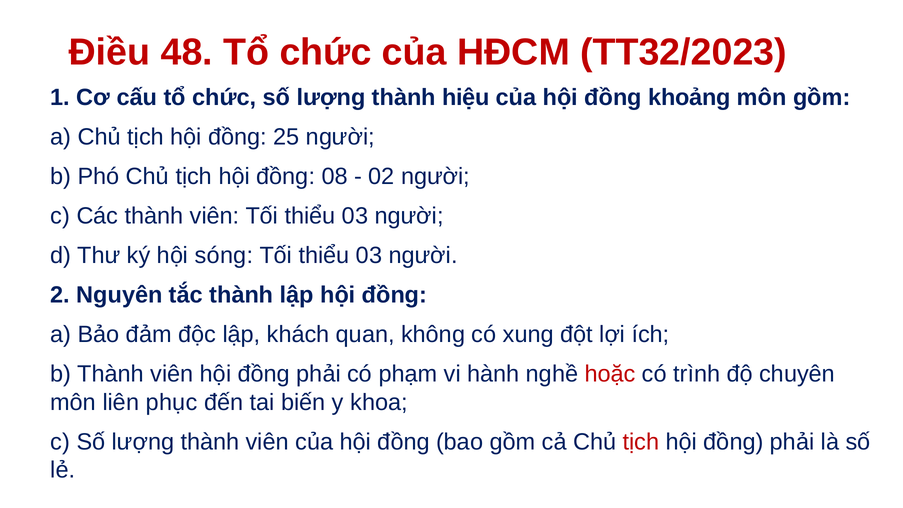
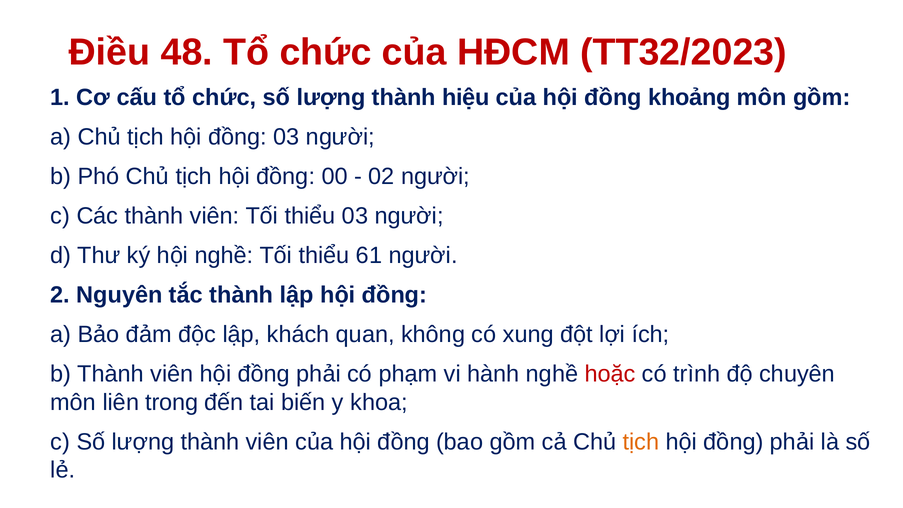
đồng 25: 25 -> 03
08: 08 -> 00
hội sóng: sóng -> nghề
03 at (369, 256): 03 -> 61
phục: phục -> trong
tịch at (641, 442) colour: red -> orange
